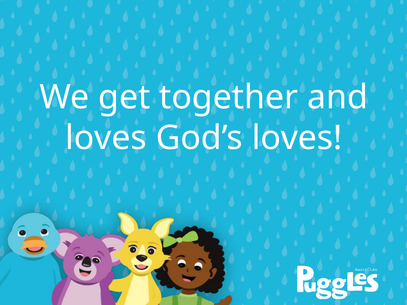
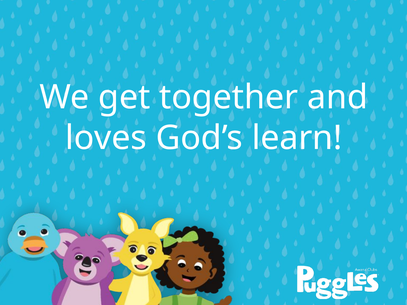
God’s loves: loves -> learn
